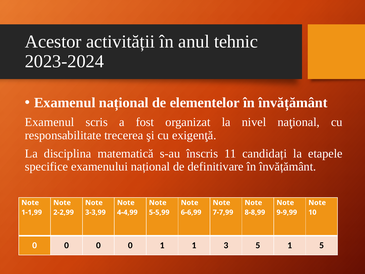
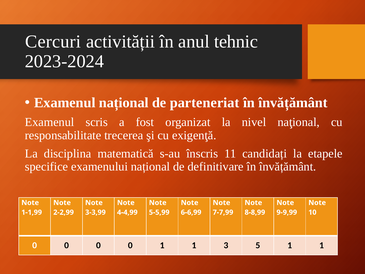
Acestor: Acestor -> Cercuri
elementelor: elementelor -> parteneriat
5 1 5: 5 -> 1
